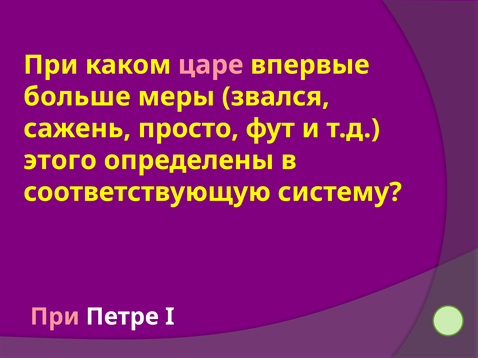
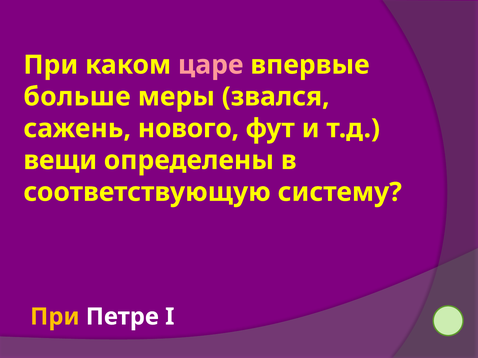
просто: просто -> нового
этого: этого -> вещи
При at (55, 317) colour: pink -> yellow
